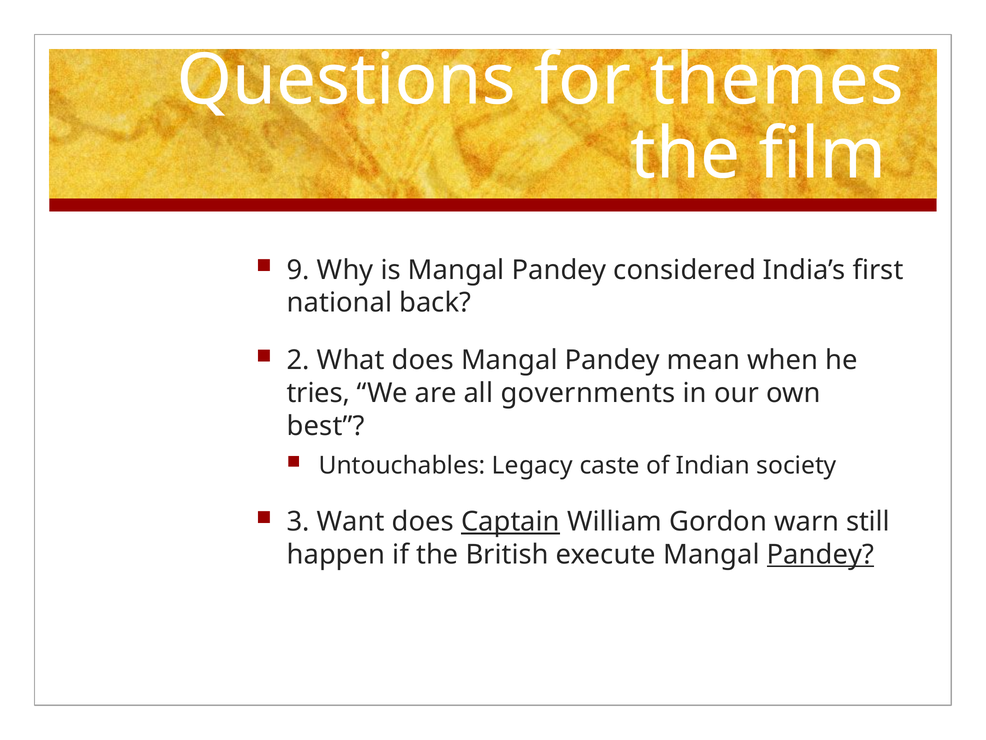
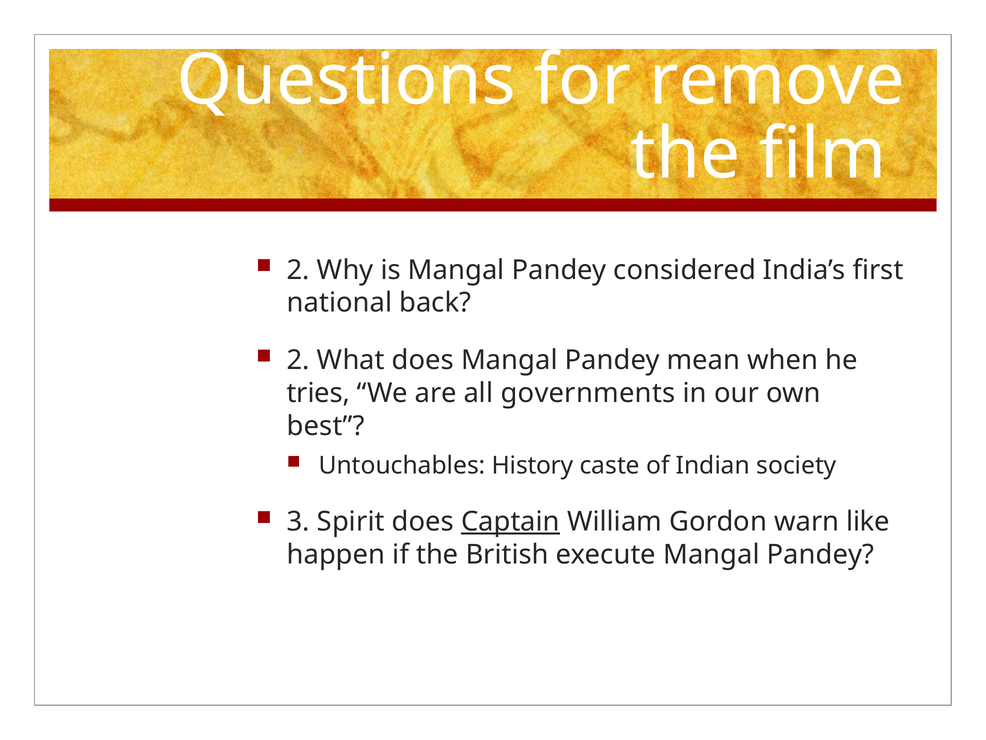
themes: themes -> remove
9 at (298, 270): 9 -> 2
Legacy: Legacy -> History
Want: Want -> Spirit
still: still -> like
Pandey at (820, 554) underline: present -> none
